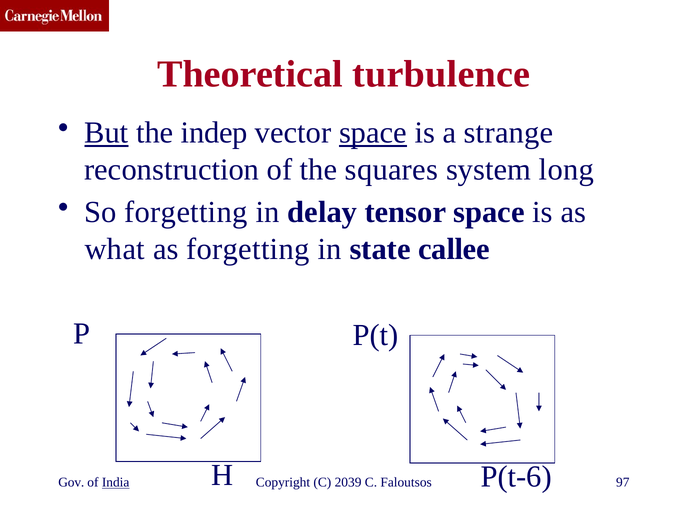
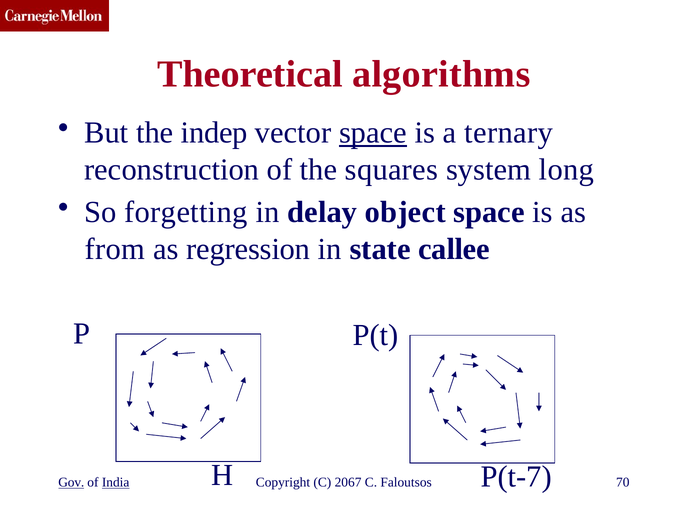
turbulence: turbulence -> algorithms
But underline: present -> none
strange: strange -> ternary
tensor: tensor -> object
what: what -> from
as forgetting: forgetting -> regression
P(t-6: P(t-6 -> P(t-7
Gov underline: none -> present
2039: 2039 -> 2067
97: 97 -> 70
